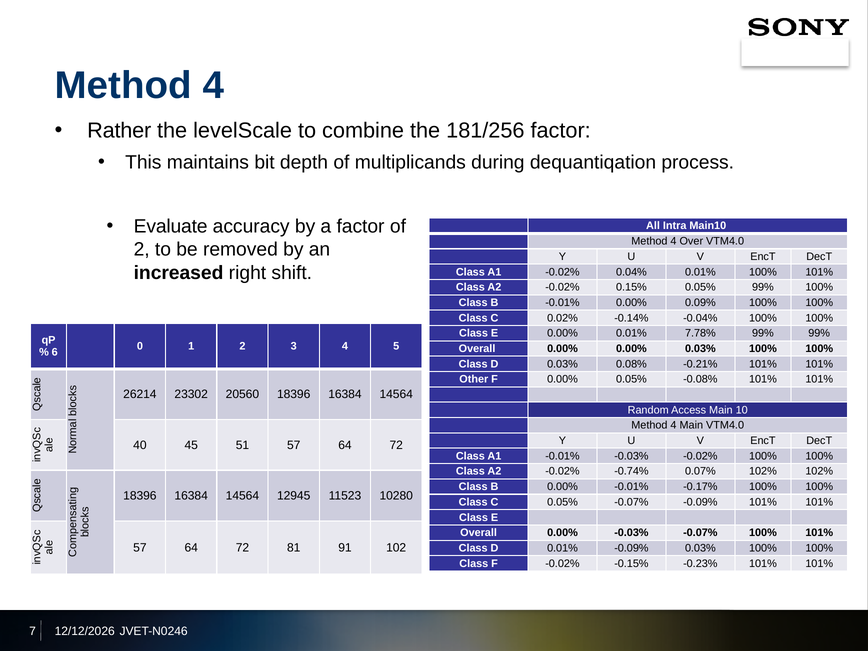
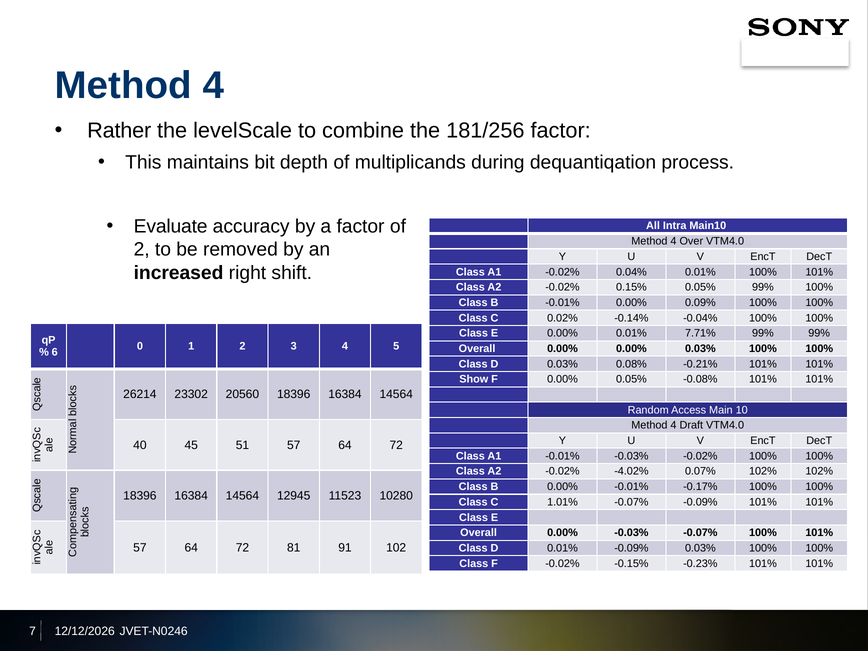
7.78%: 7.78% -> 7.71%
Other: Other -> Show
4 Main: Main -> Draft
-0.74%: -0.74% -> -4.02%
C 0.05%: 0.05% -> 1.01%
